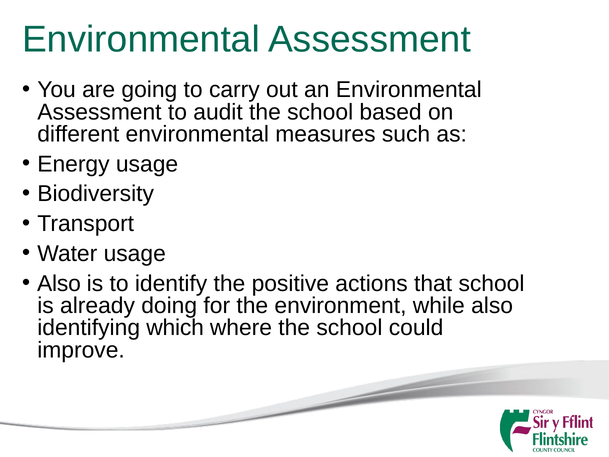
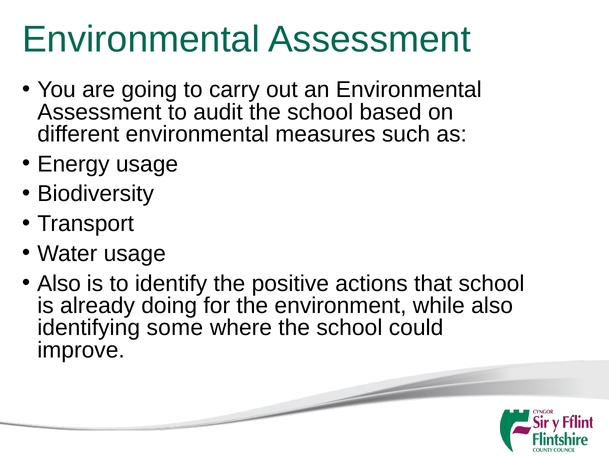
which: which -> some
